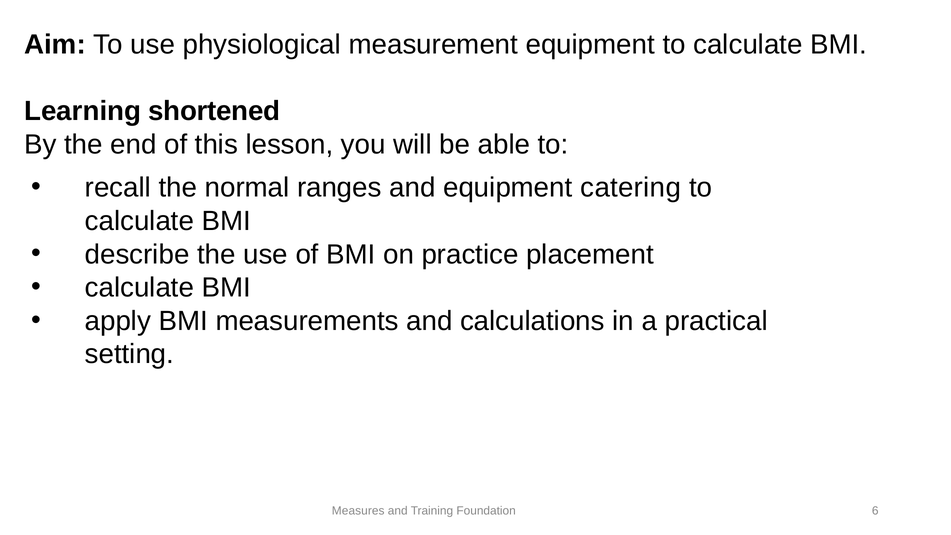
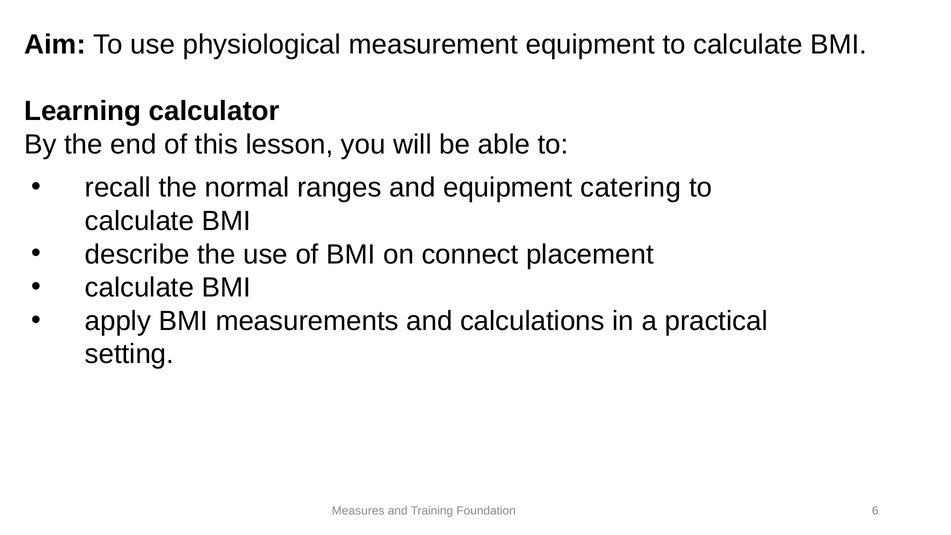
shortened: shortened -> calculator
practice: practice -> connect
